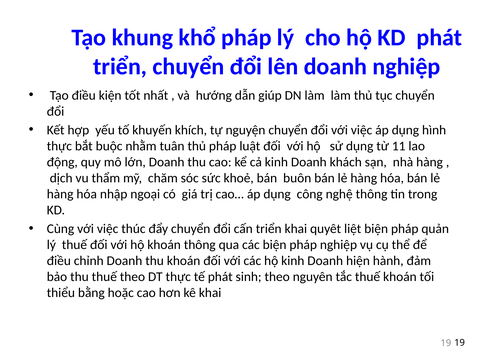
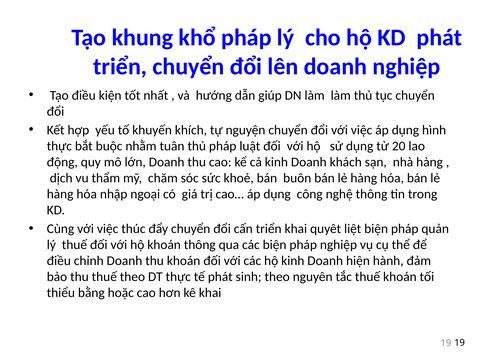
11: 11 -> 20
